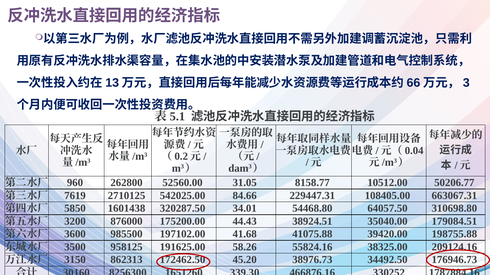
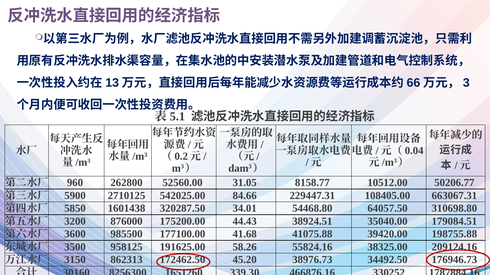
7619: 7619 -> 5900
197102.00: 197102.00 -> 177100.00
